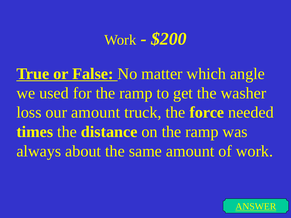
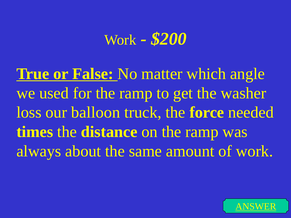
our amount: amount -> balloon
